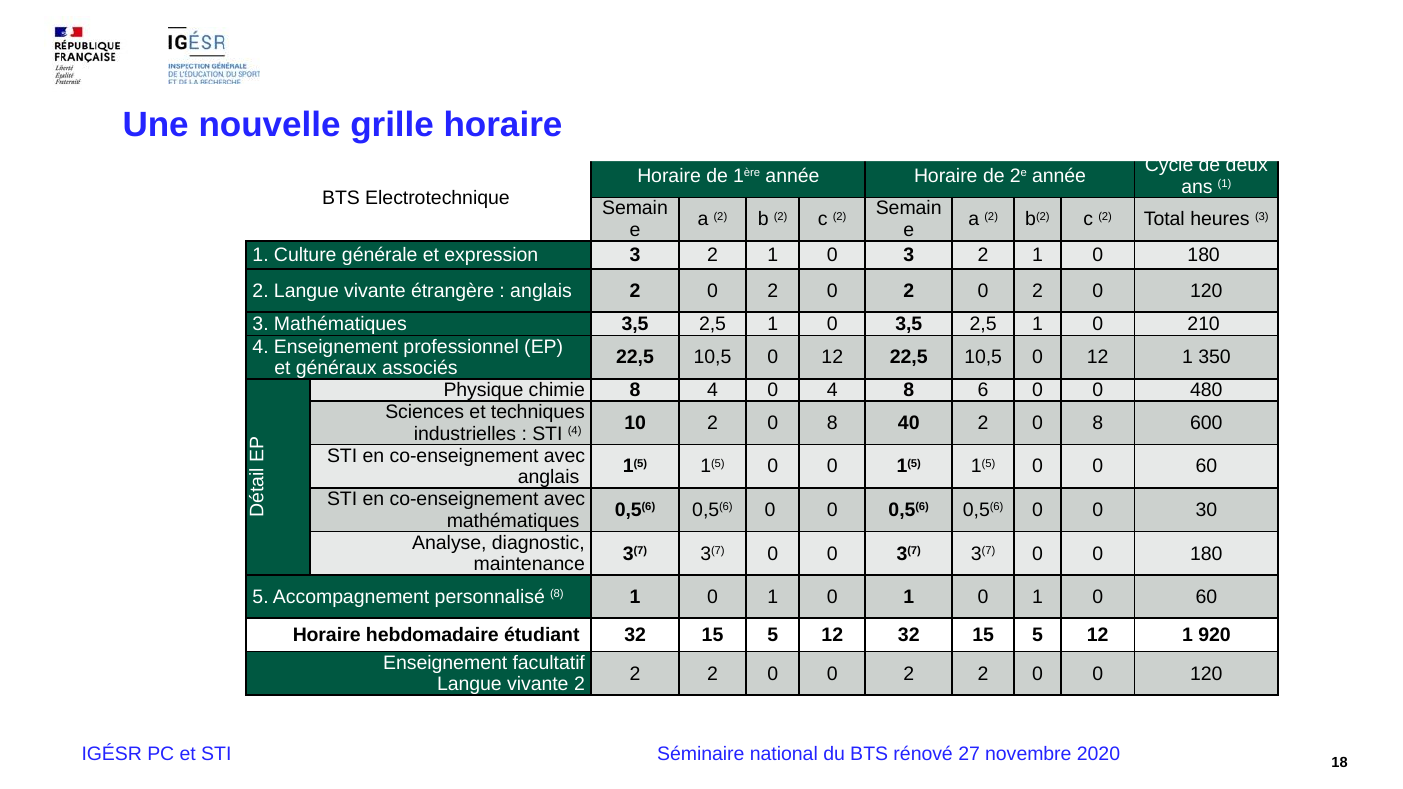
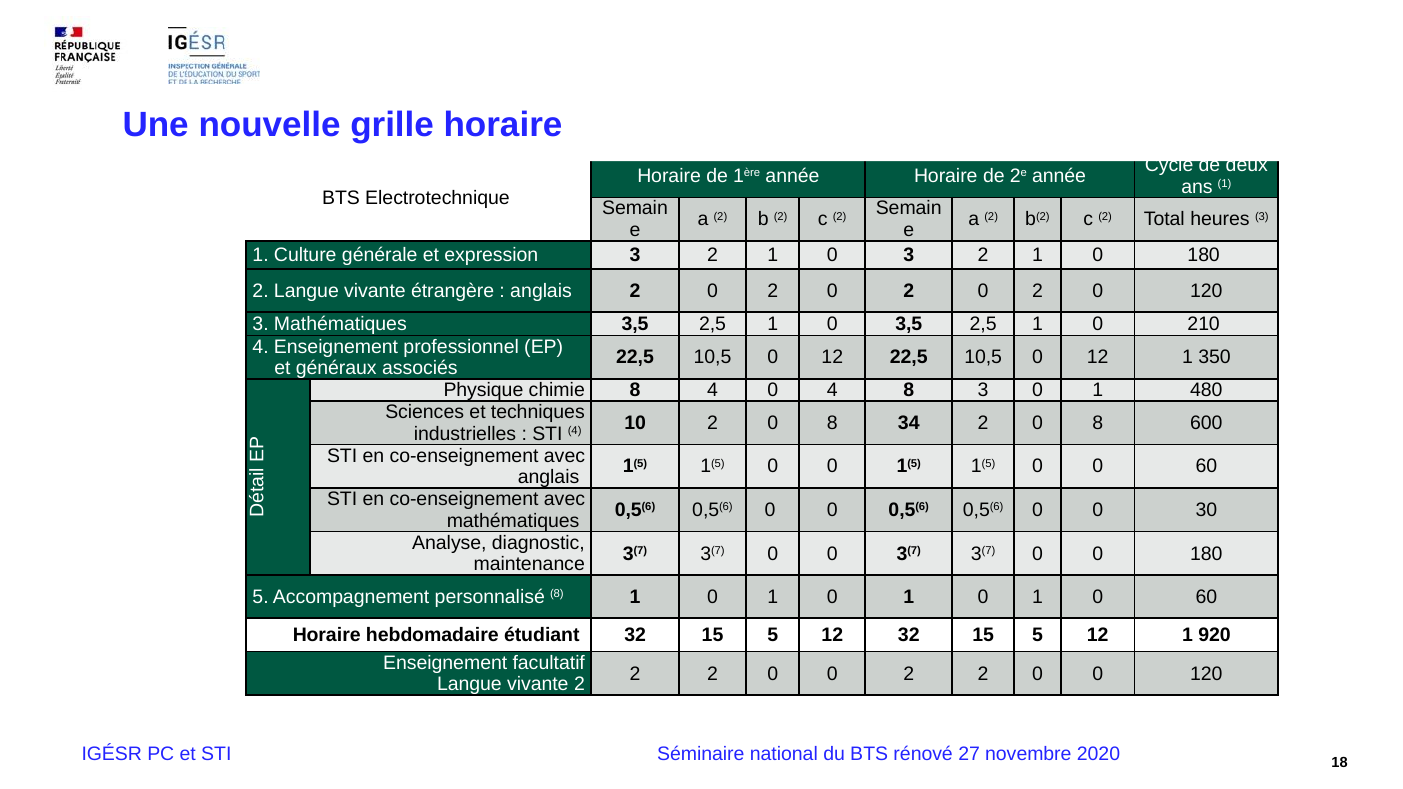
8 6: 6 -> 3
0 at (1098, 390): 0 -> 1
40: 40 -> 34
